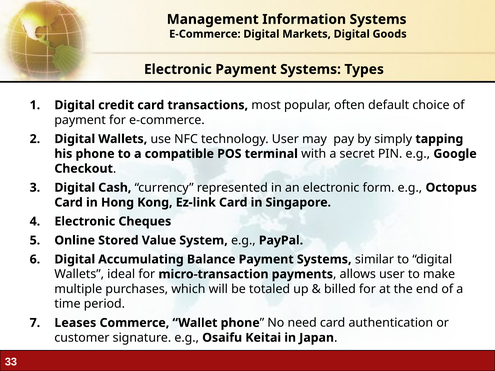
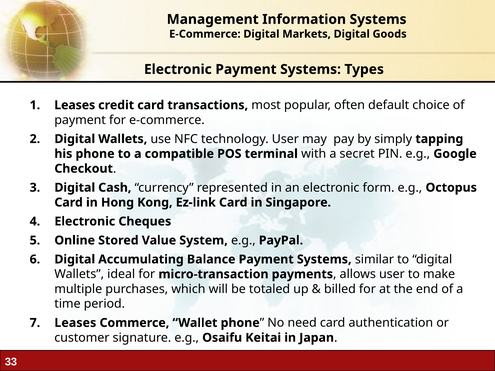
Digital at (75, 105): Digital -> Leases
